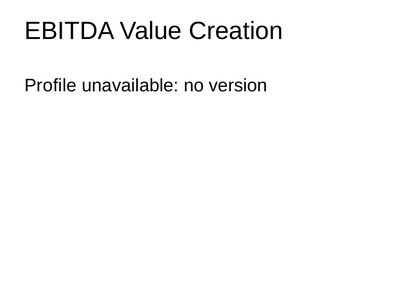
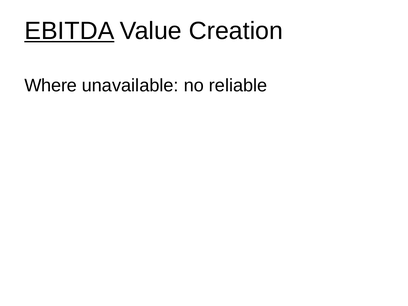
EBITDA underline: none -> present
Profile: Profile -> Where
version: version -> reliable
